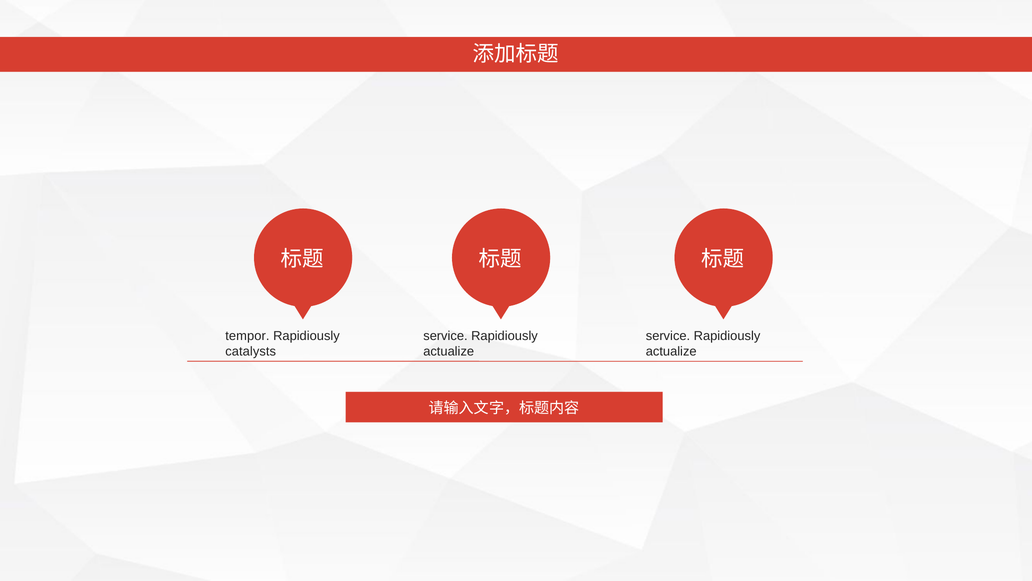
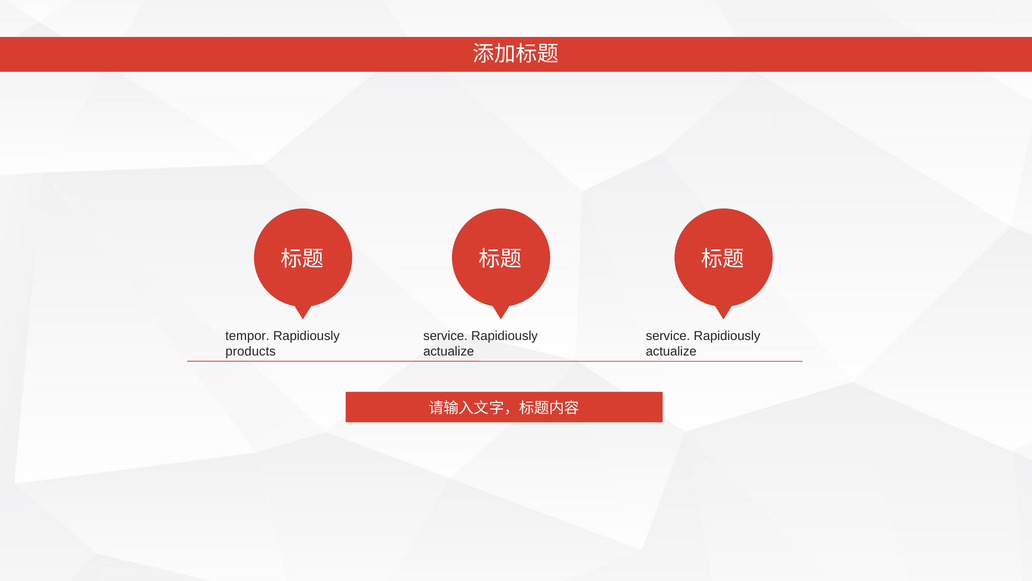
catalysts: catalysts -> products
